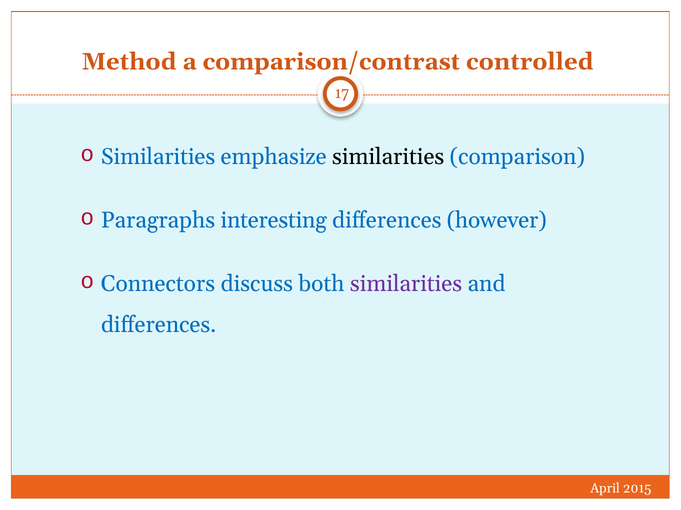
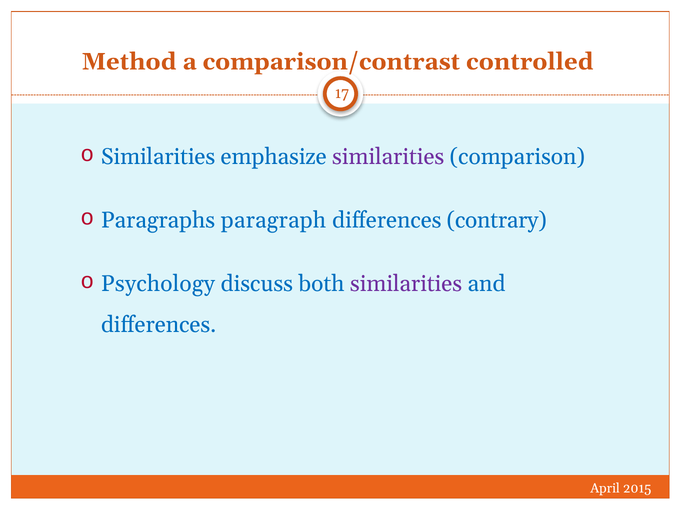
similarities at (388, 157) colour: black -> purple
interesting: interesting -> paragraph
however: however -> contrary
Connectors: Connectors -> Psychology
